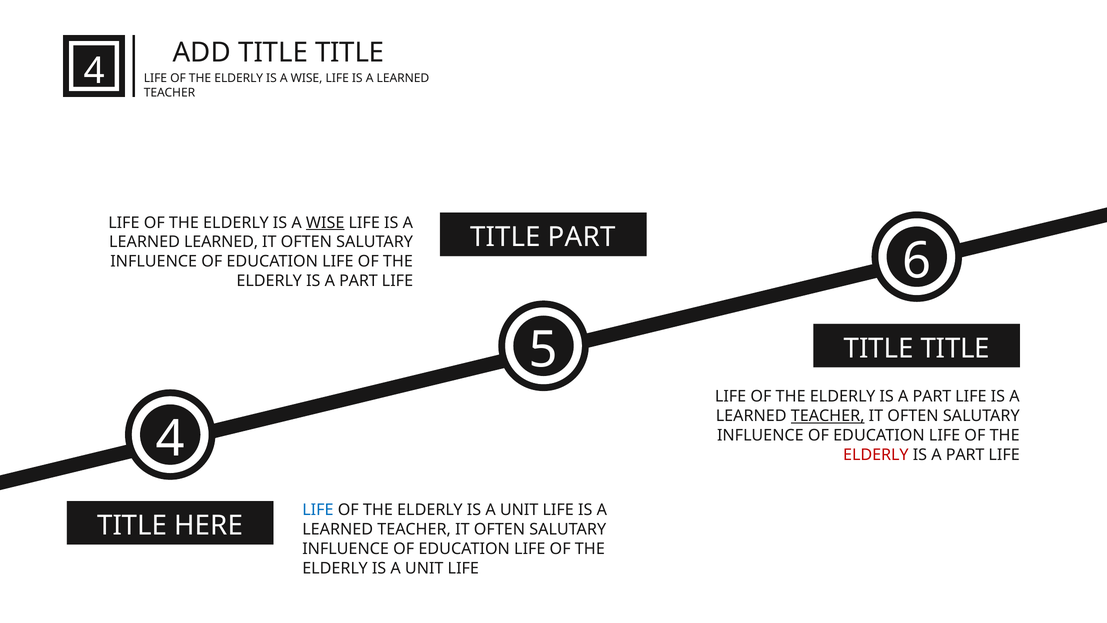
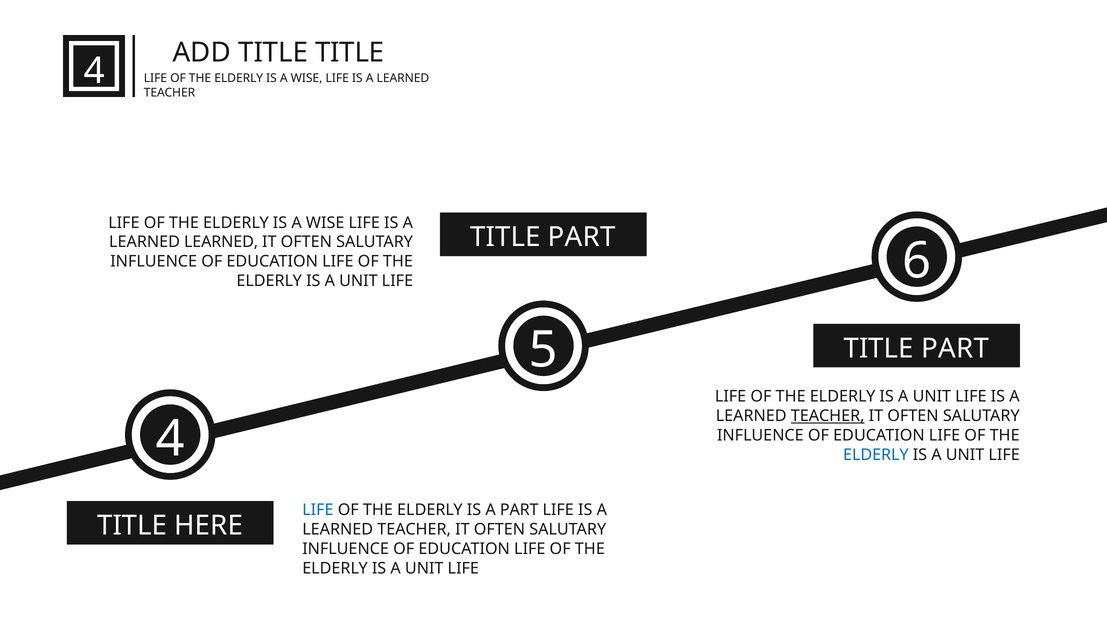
WISE at (325, 223) underline: present -> none
PART at (358, 281): PART -> UNIT
TITLE at (955, 348): TITLE -> PART
PART at (932, 396): PART -> UNIT
ELDERLY at (876, 455) colour: red -> blue
PART at (965, 455): PART -> UNIT
UNIT at (519, 510): UNIT -> PART
